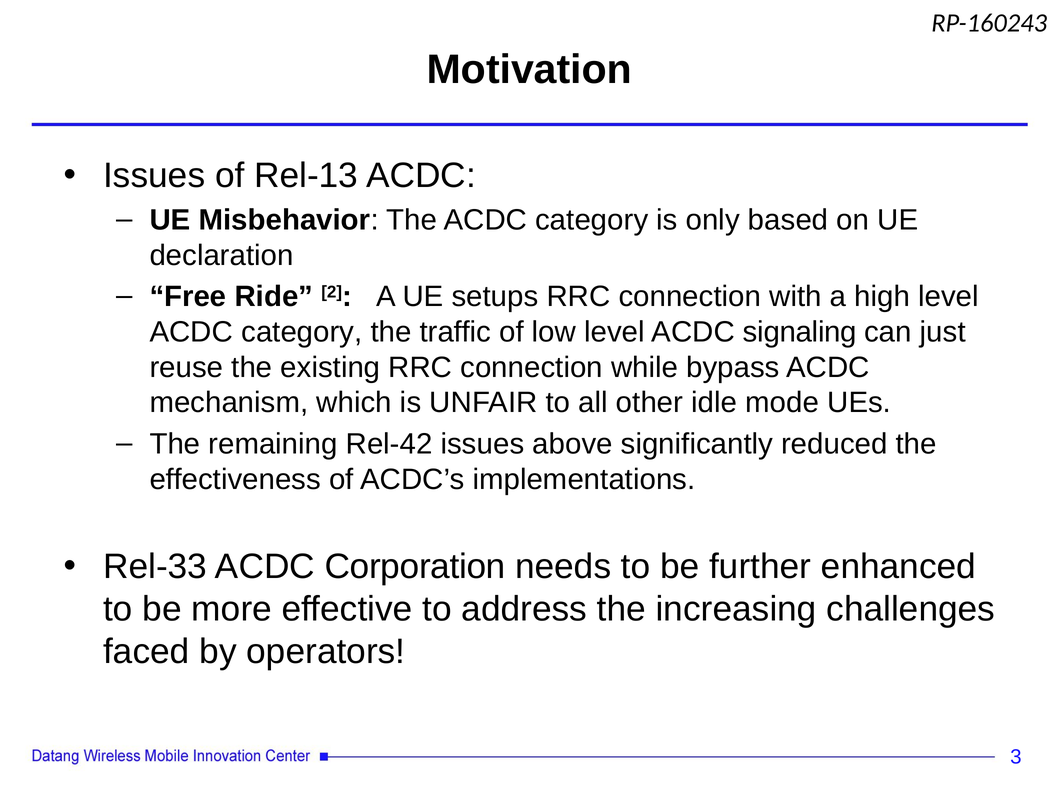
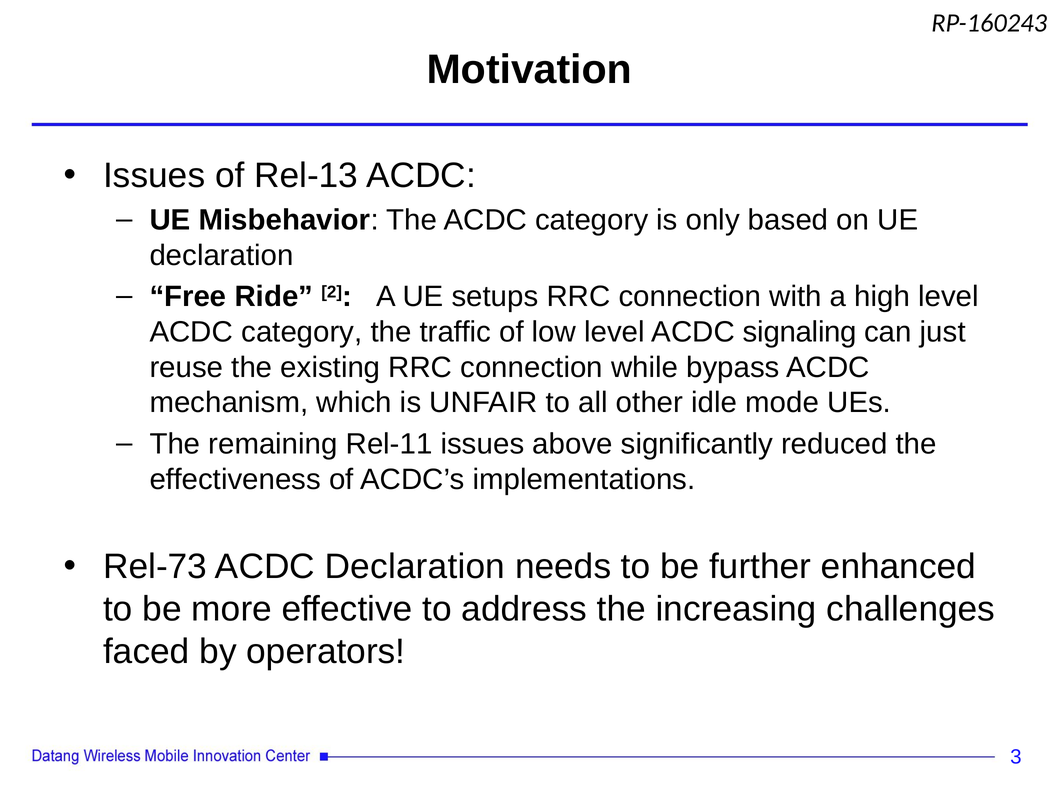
Rel-42: Rel-42 -> Rel-11
Rel-33: Rel-33 -> Rel-73
ACDC Corporation: Corporation -> Declaration
